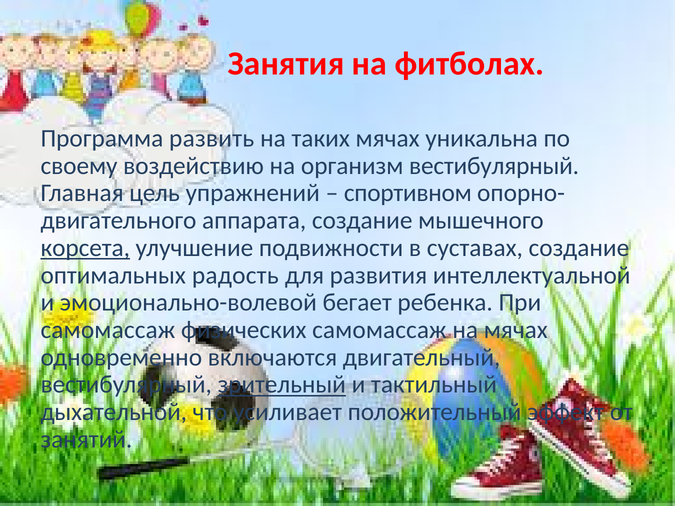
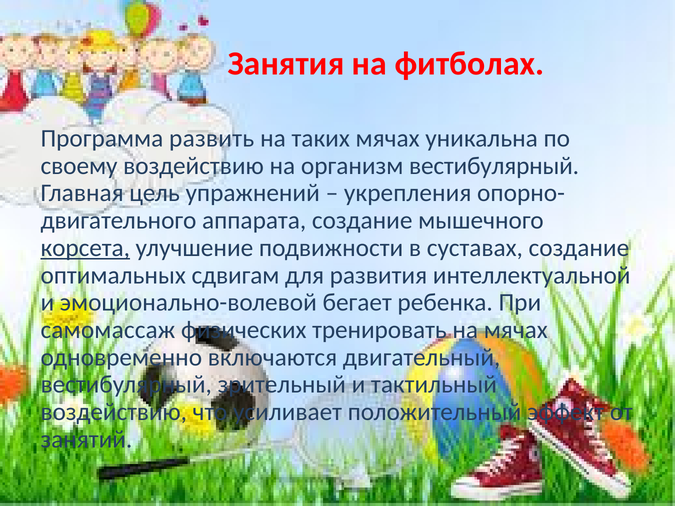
спортивном: спортивном -> укрепления
радость: радость -> сдвигам
физических самомассаж: самомассаж -> тренировать
зрительный underline: present -> none
дыхательной at (114, 412): дыхательной -> воздействию
